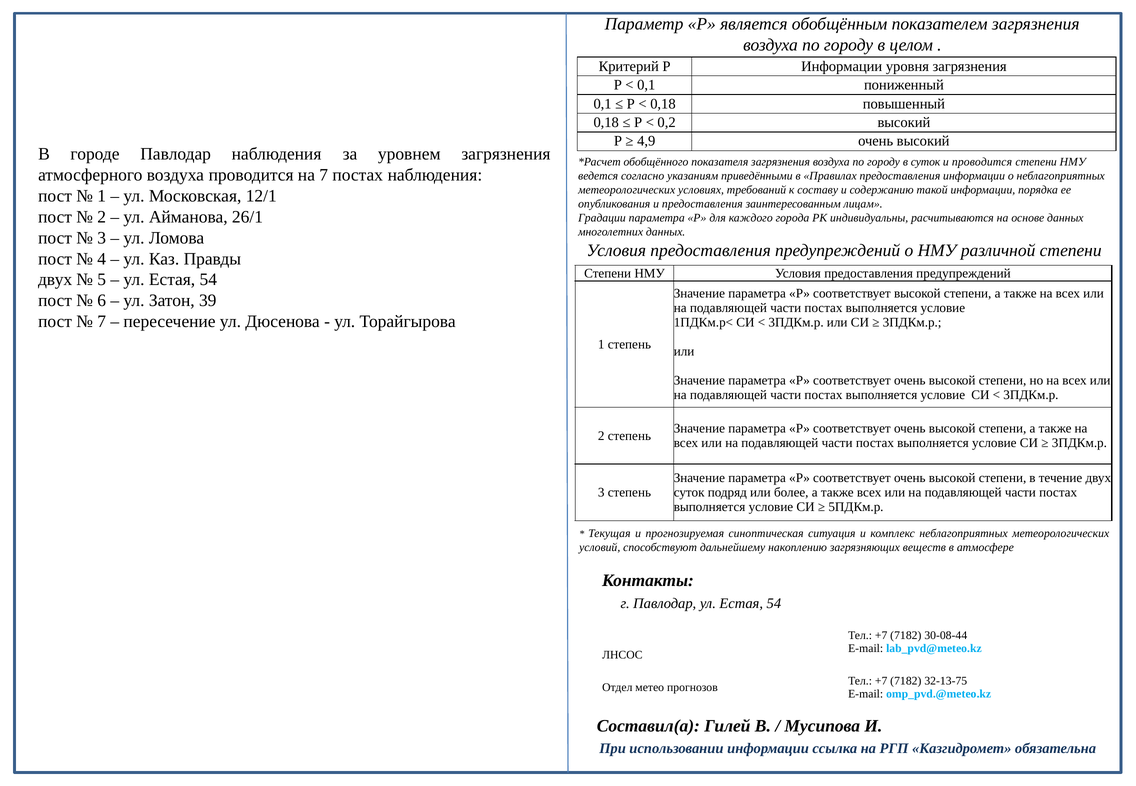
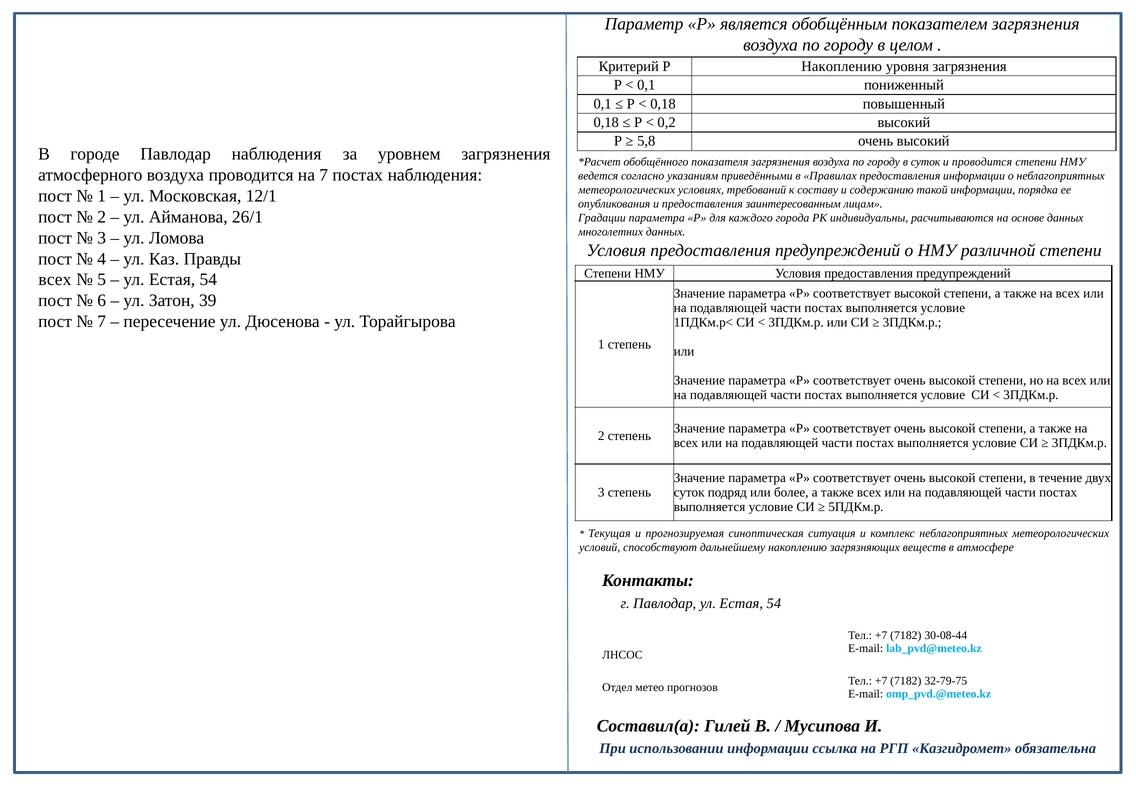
Р Информации: Информации -> Накоплению
4,9: 4,9 -> 5,8
двух at (55, 280): двух -> всех
32-13-75: 32-13-75 -> 32-79-75
